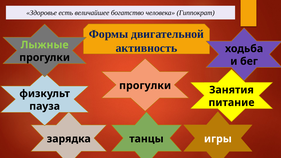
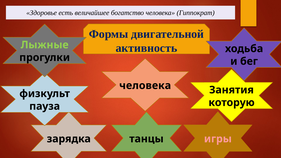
прогулки at (145, 86): прогулки -> человека
питание: питание -> которую
игры colour: white -> pink
